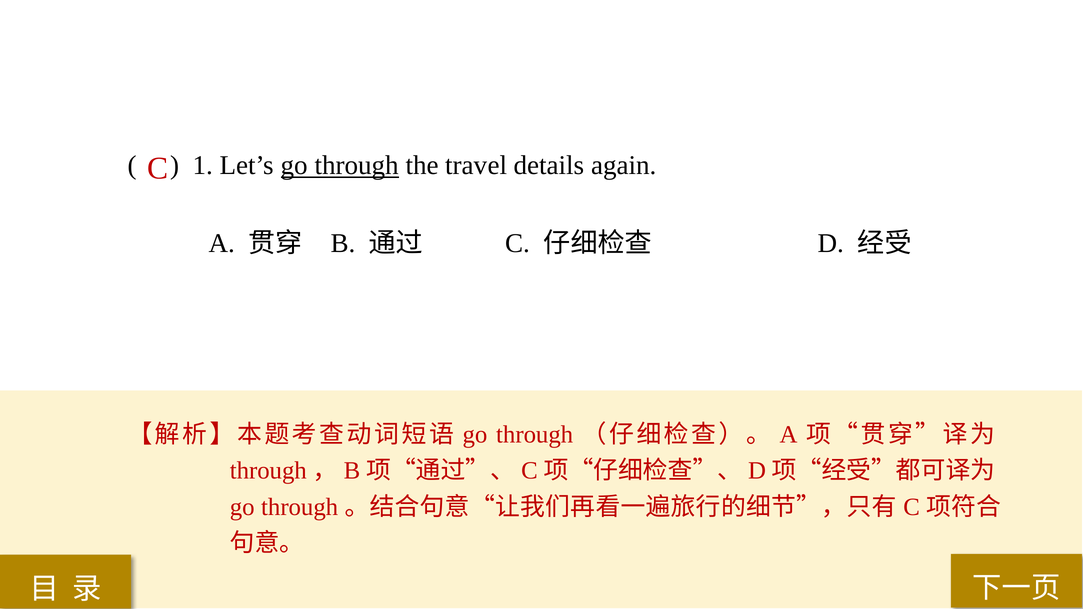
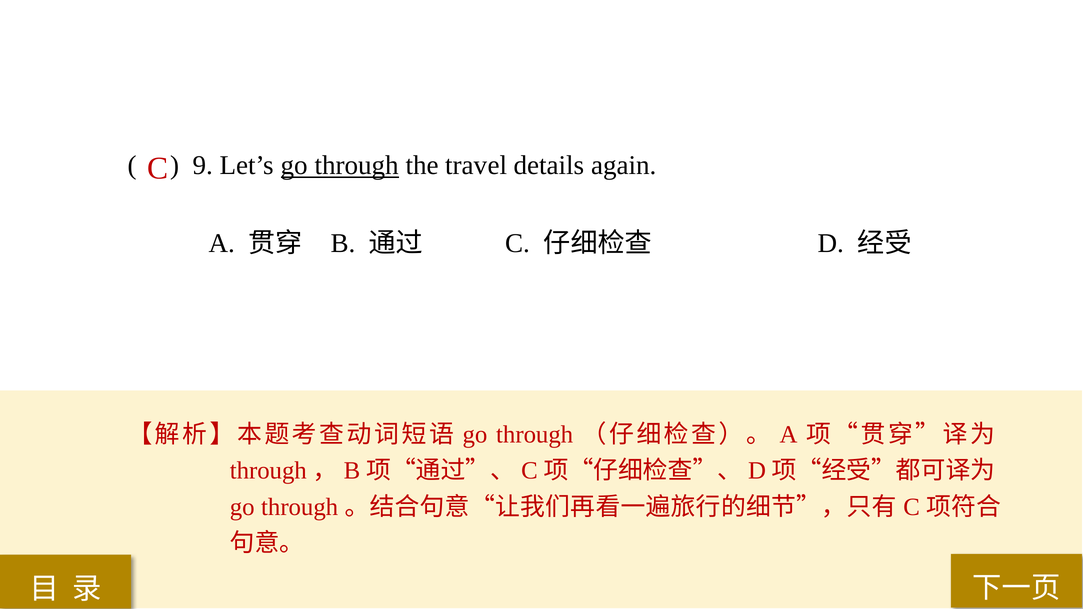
1: 1 -> 9
